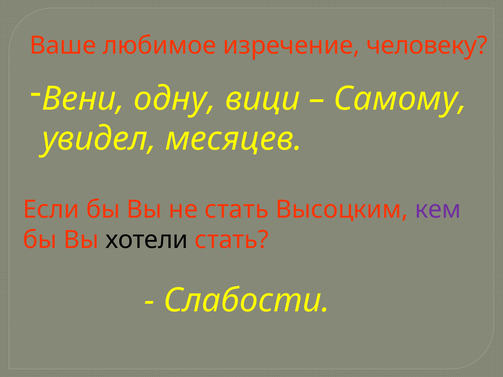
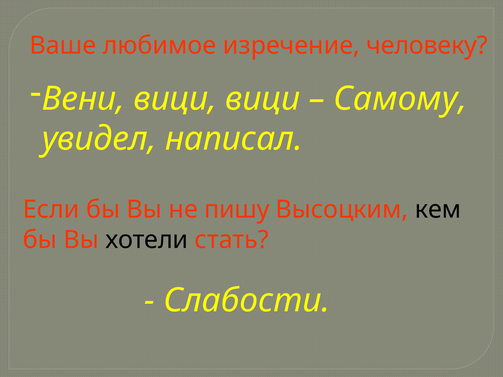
Вени одну: одну -> вици
месяцев: месяцев -> написал
не стать: стать -> пишу
кем colour: purple -> black
